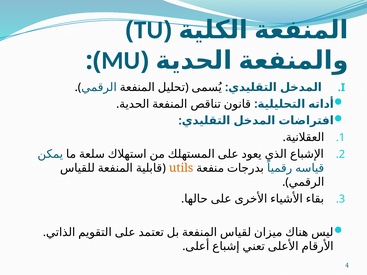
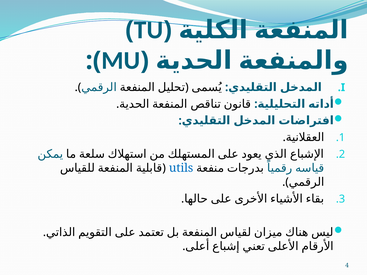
utils colour: orange -> blue
